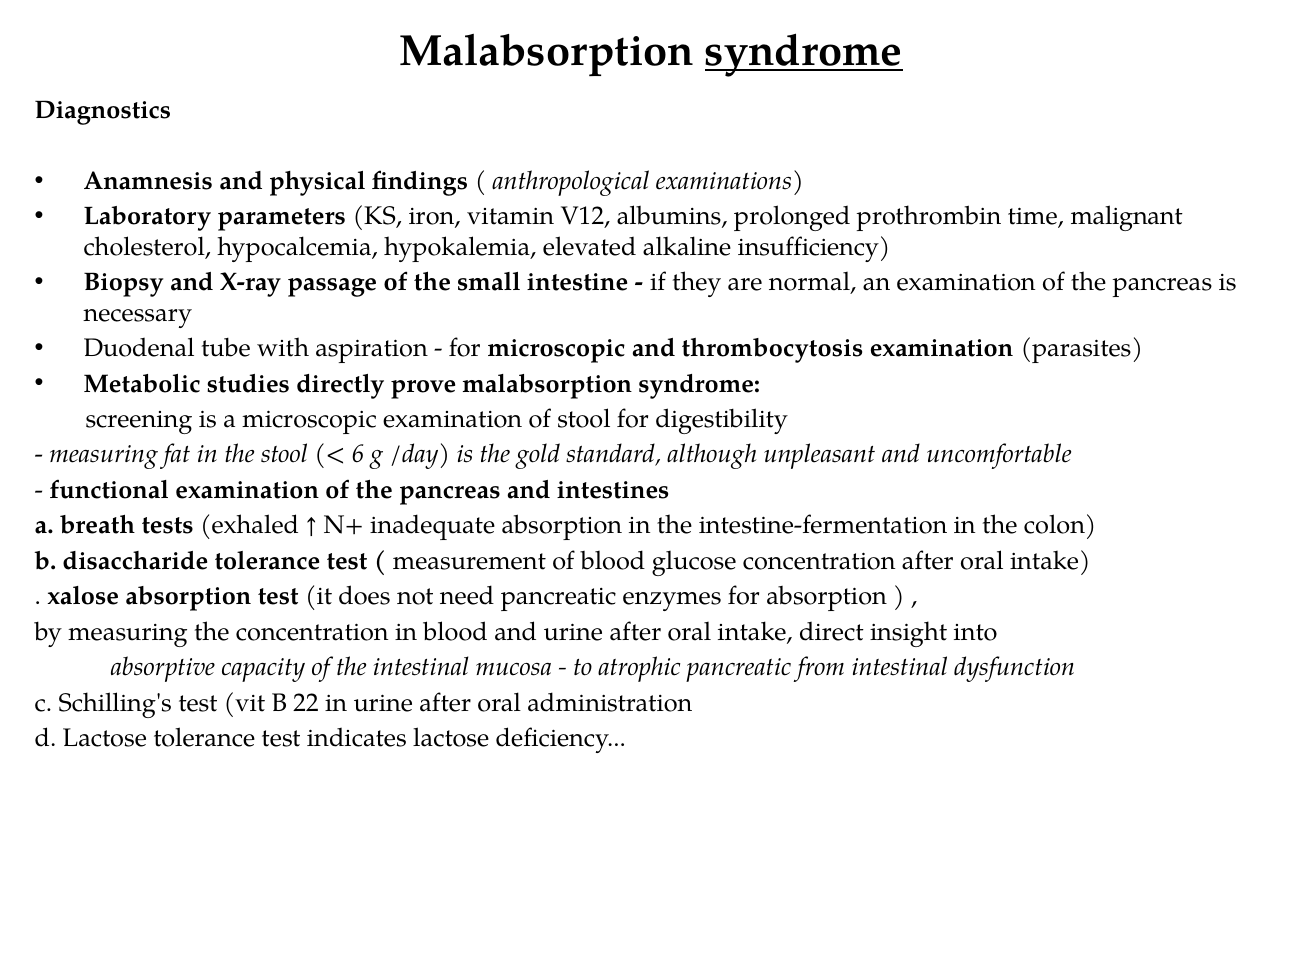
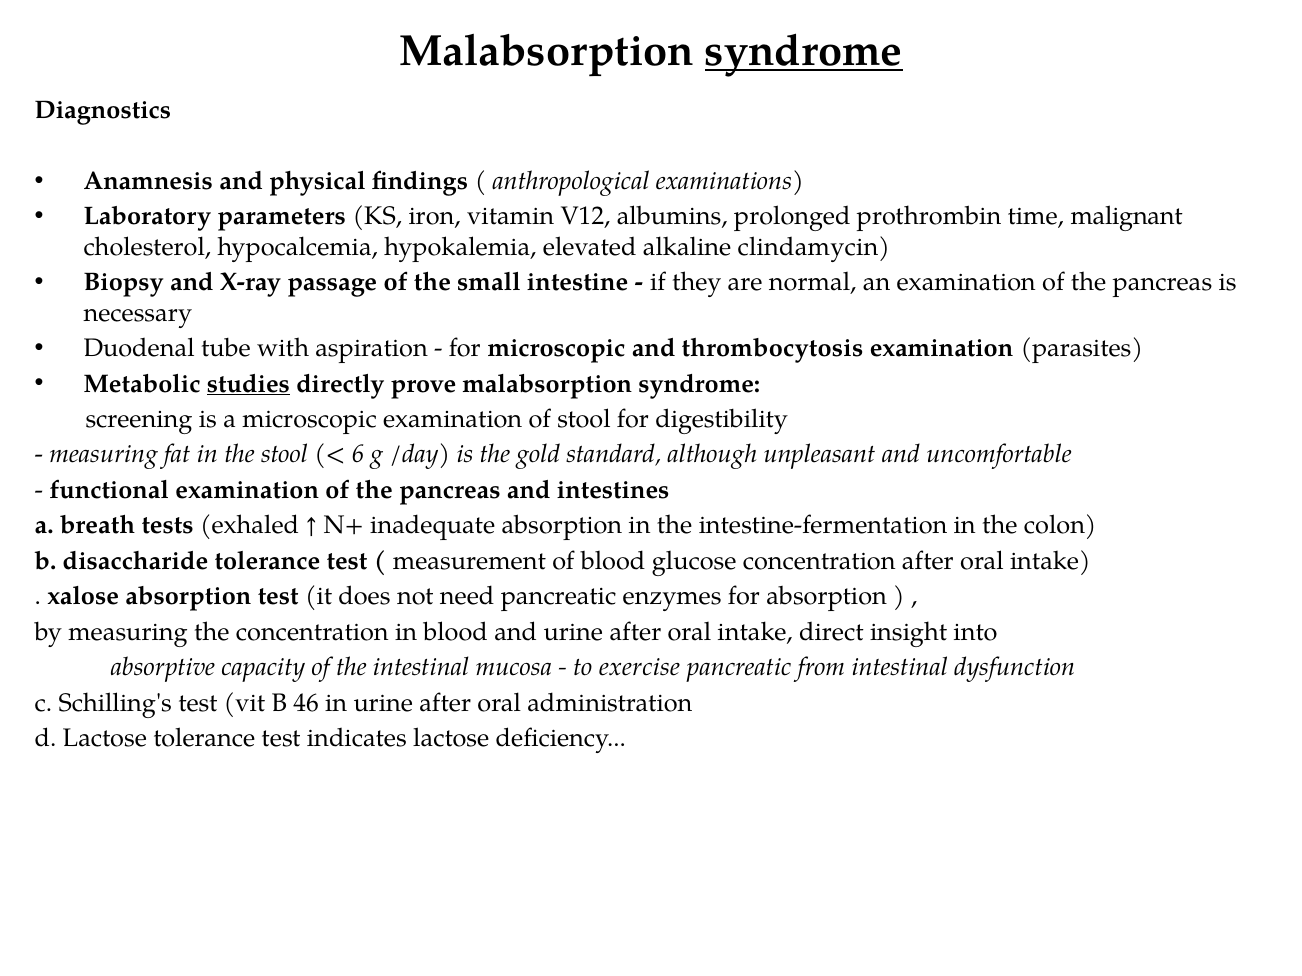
insufficiency: insufficiency -> clindamycin
studies underline: none -> present
atrophic: atrophic -> exercise
22: 22 -> 46
